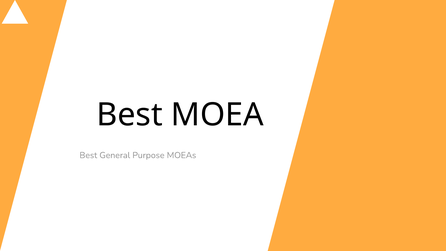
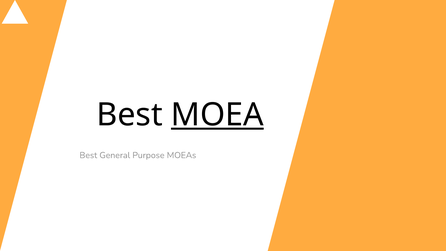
MOEA underline: none -> present
